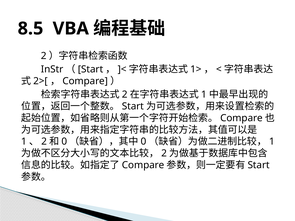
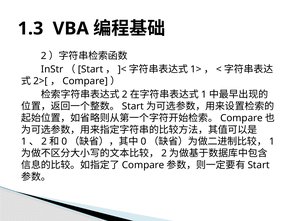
8.5: 8.5 -> 1.3
